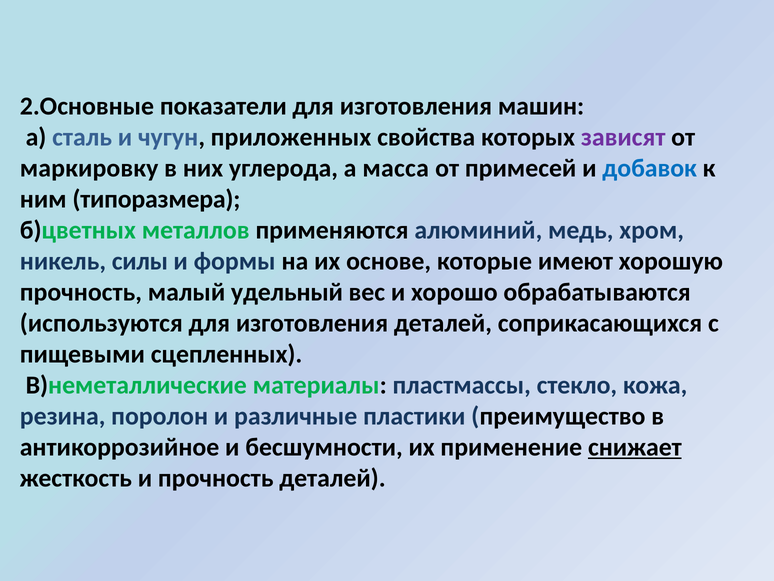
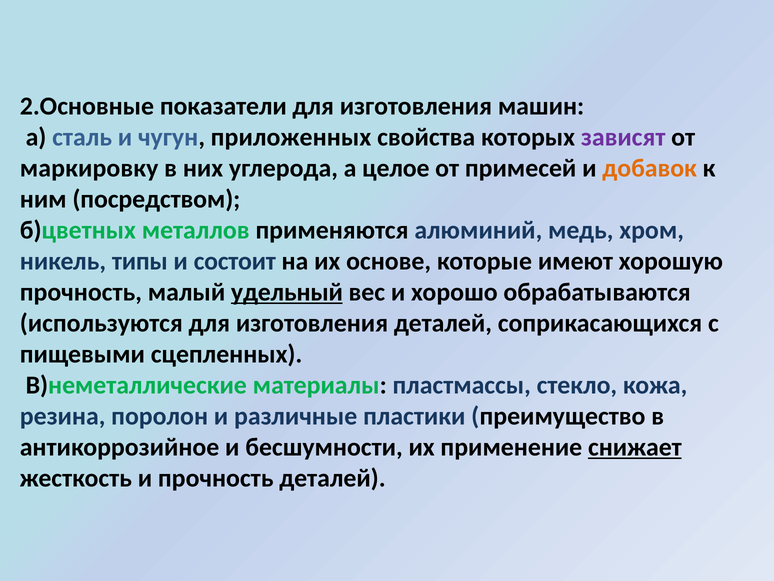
масса: масса -> целое
добавок colour: blue -> orange
типоразмера: типоразмера -> посредством
силы: силы -> типы
формы: формы -> состоит
удельный underline: none -> present
